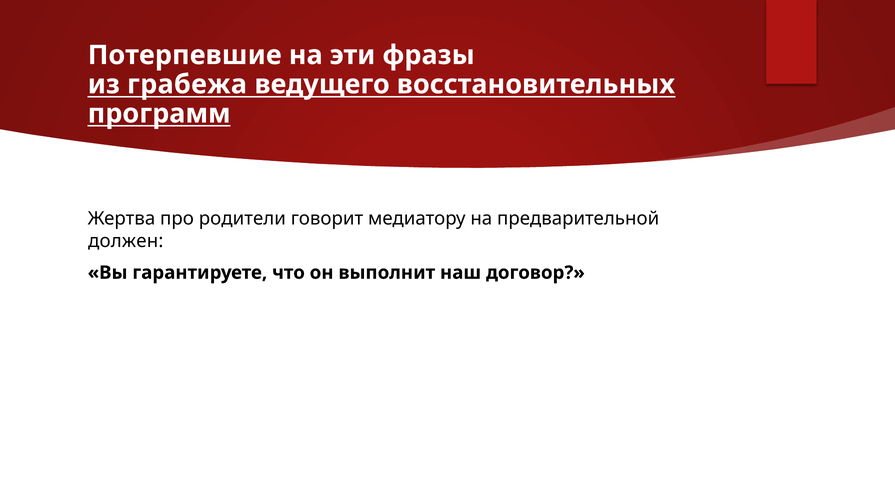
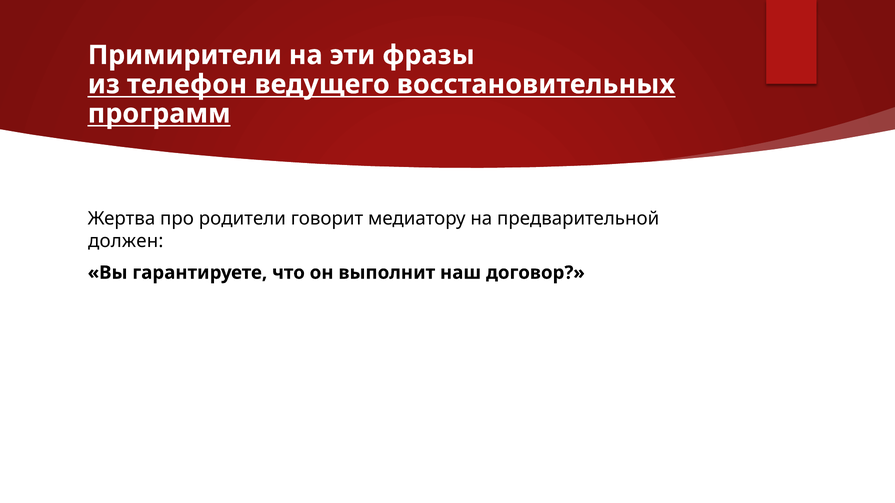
Потерпевшие: Потерпевшие -> Примирители
грабежа: грабежа -> телефон
